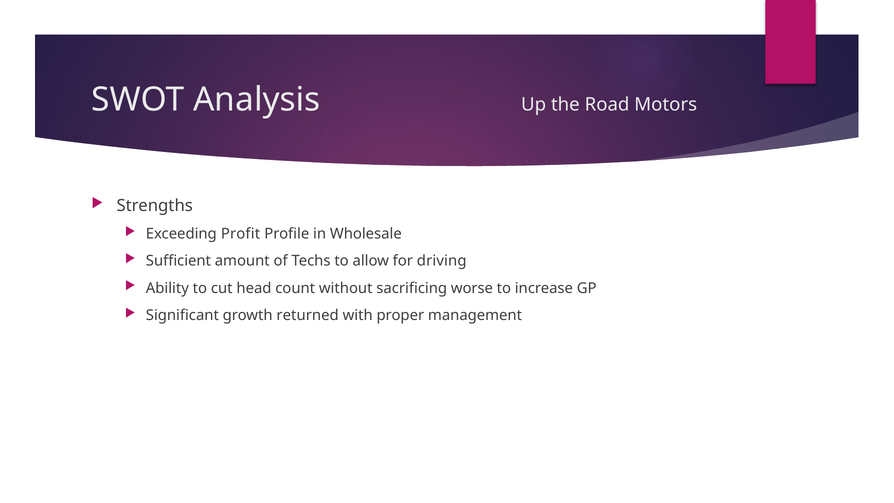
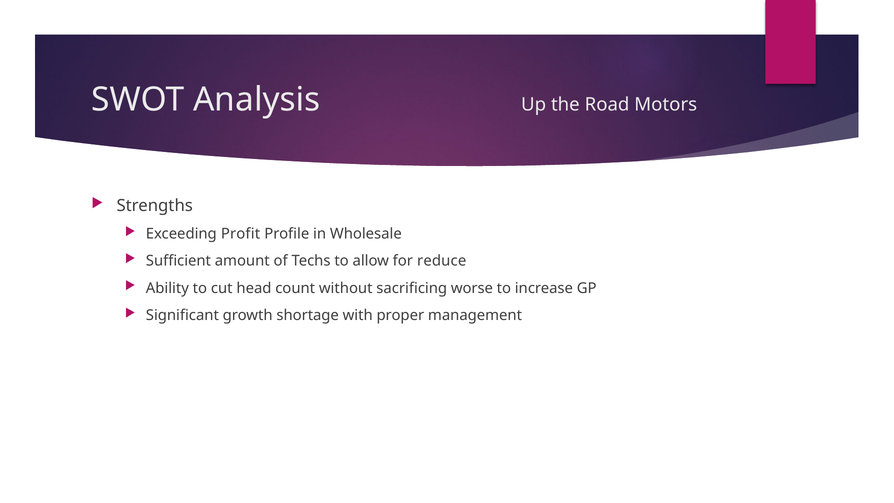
driving: driving -> reduce
returned: returned -> shortage
